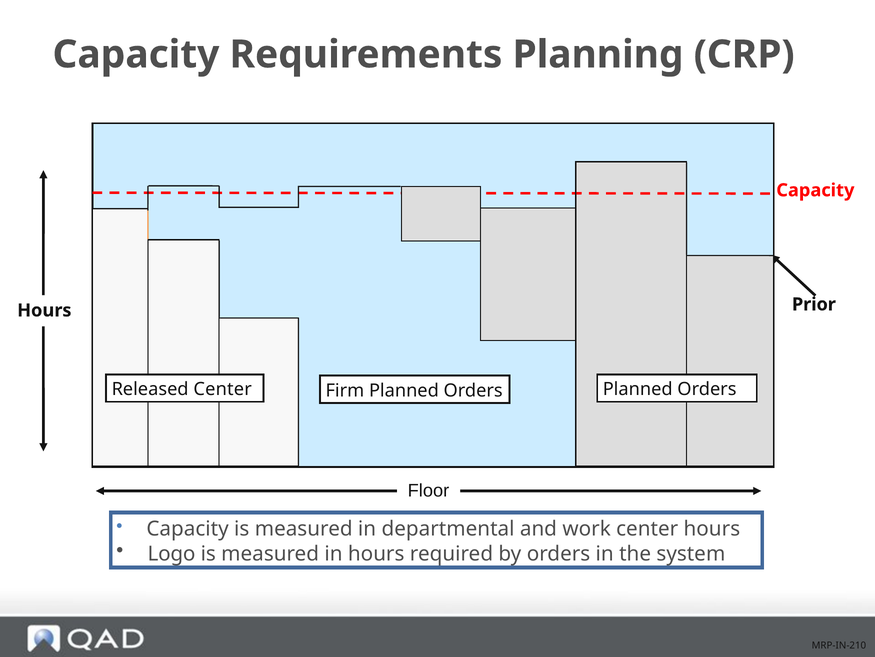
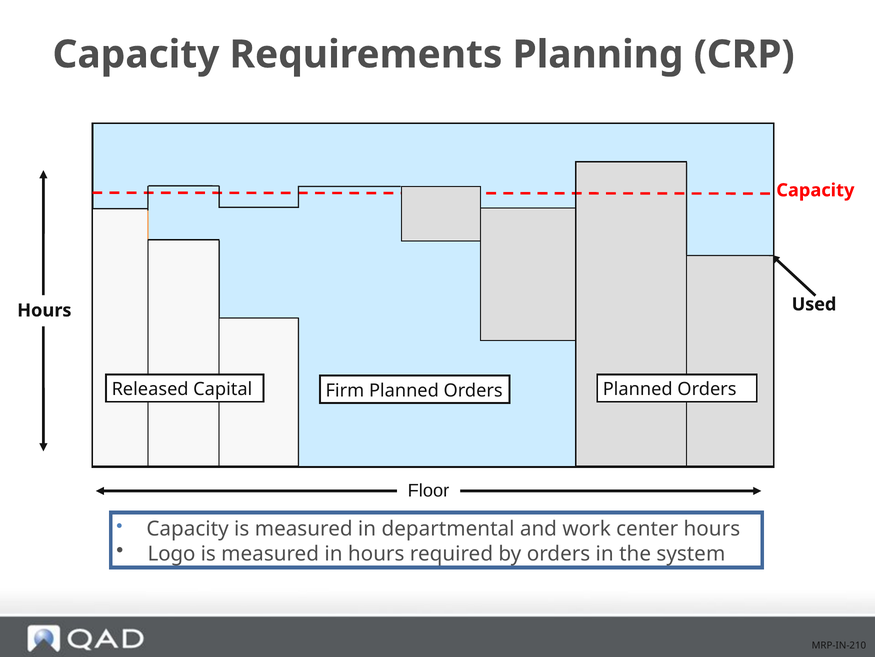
Prior: Prior -> Used
Released Center: Center -> Capital
